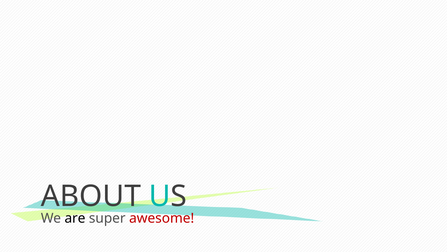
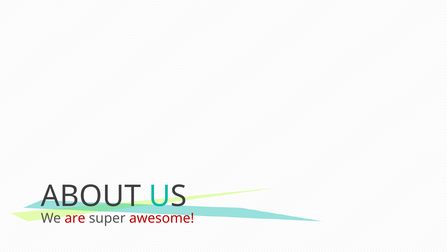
are colour: black -> red
